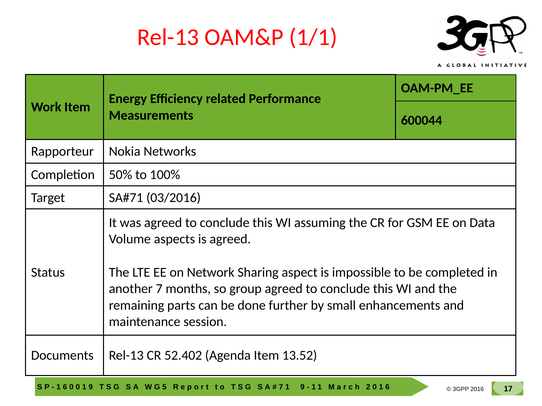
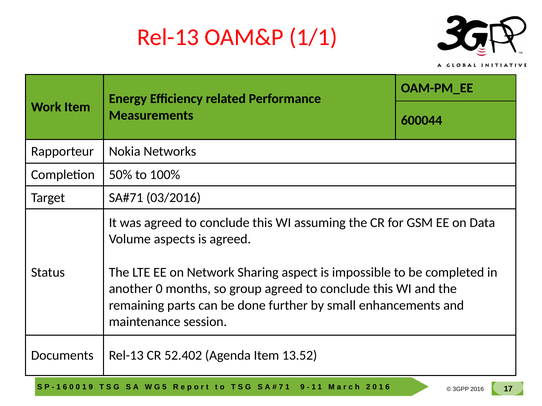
another 7: 7 -> 0
